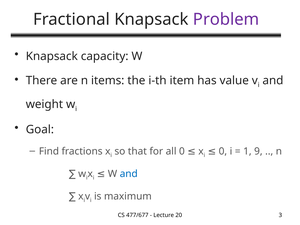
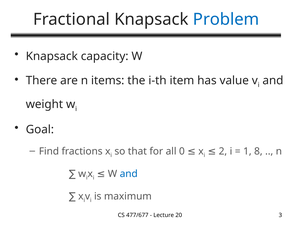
Problem colour: purple -> blue
i 0: 0 -> 2
9: 9 -> 8
